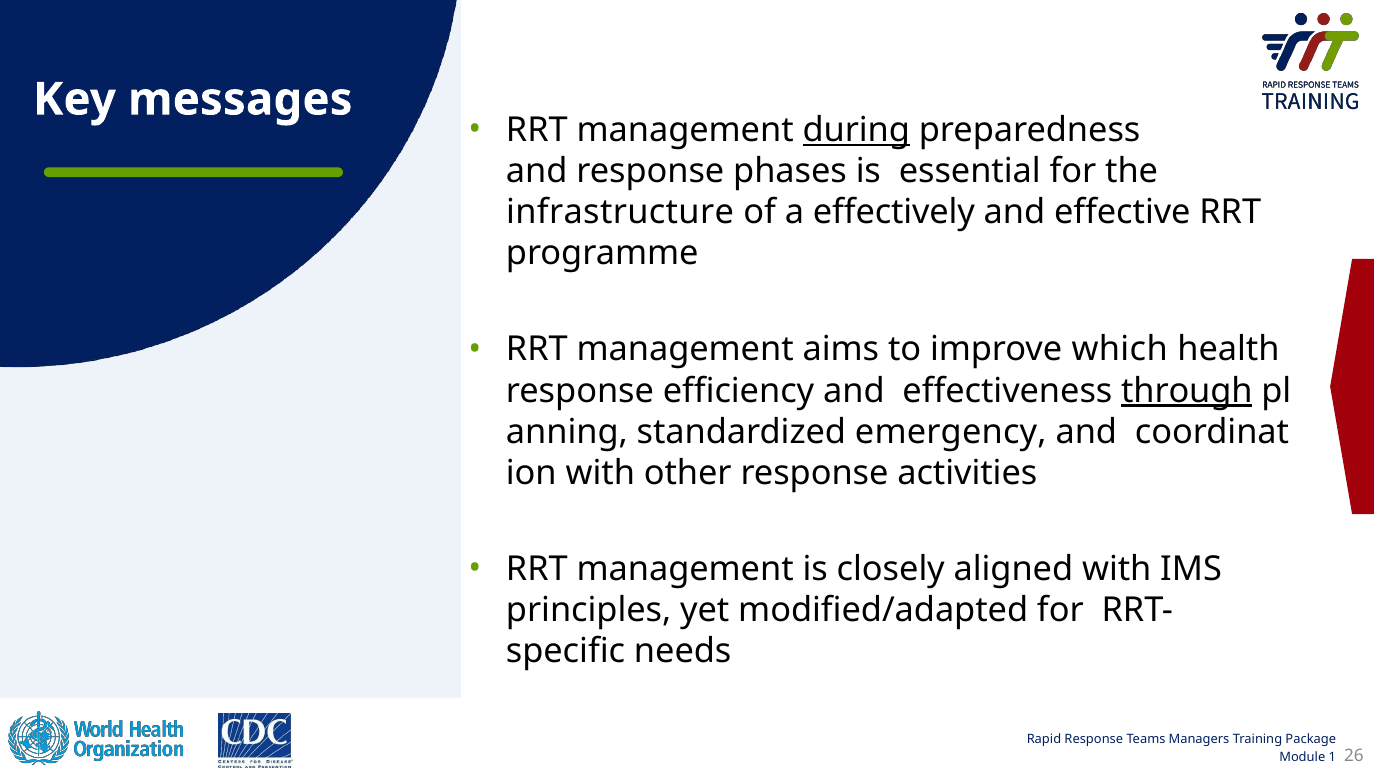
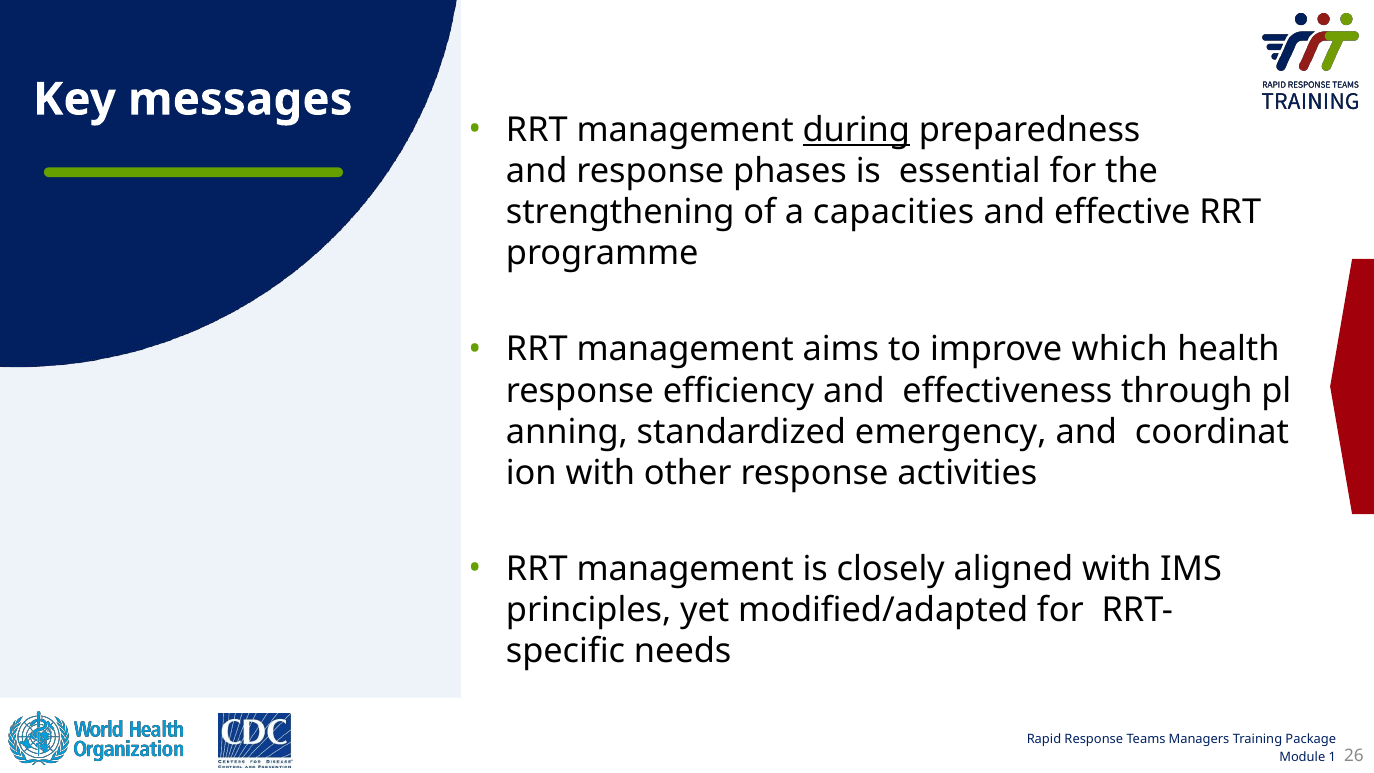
infrastructure: infrastructure -> strengthening
effectively: effectively -> capacities
through underline: present -> none
